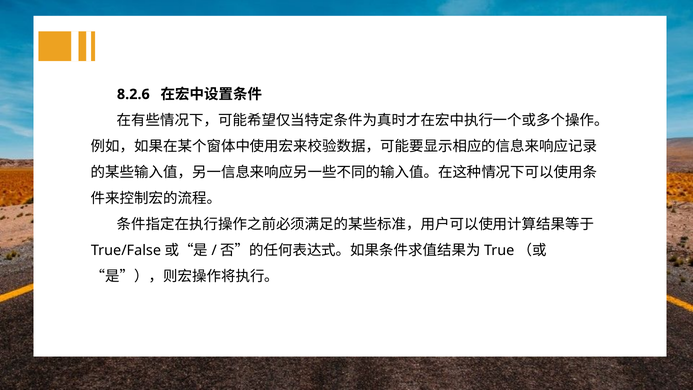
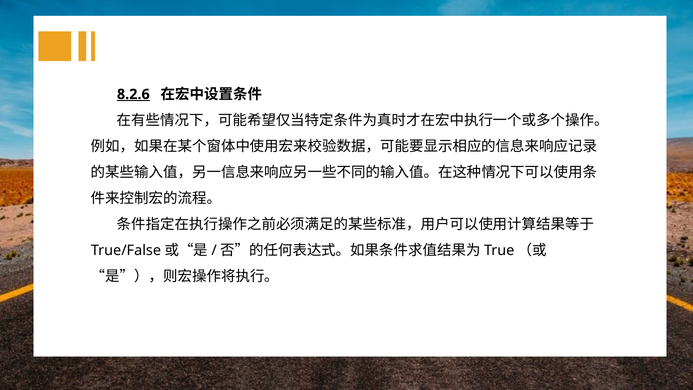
8.2.6 underline: none -> present
